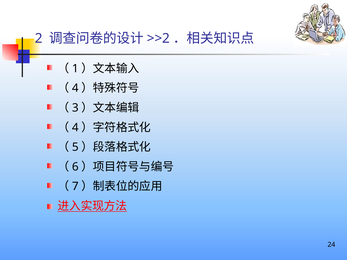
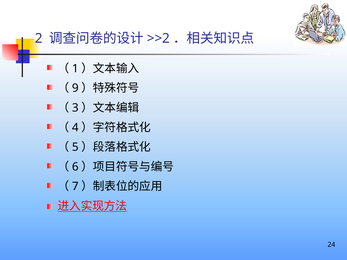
4 at (75, 88): 4 -> 9
